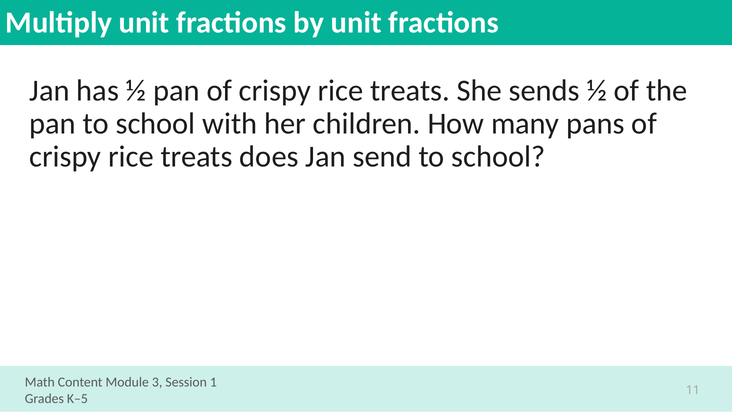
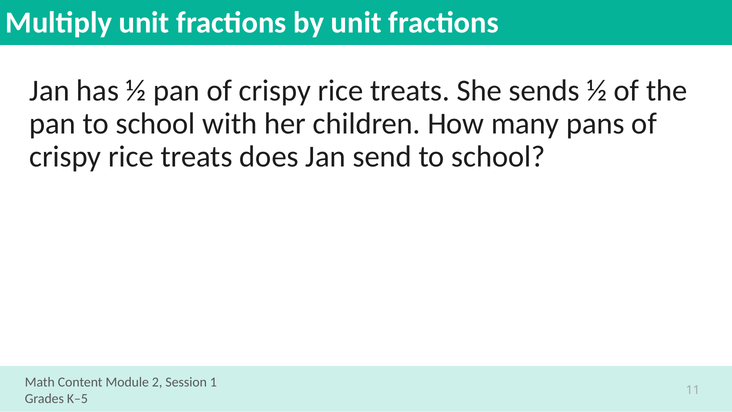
3: 3 -> 2
